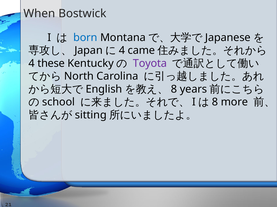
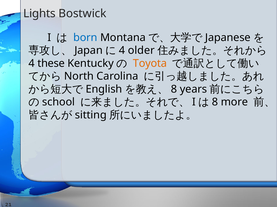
When: When -> Lights
came: came -> older
Toyota colour: purple -> orange
